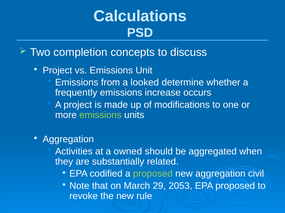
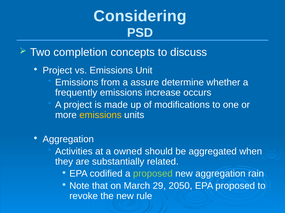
Calculations: Calculations -> Considering
looked: looked -> assure
emissions at (100, 115) colour: light green -> yellow
civil: civil -> rain
2053: 2053 -> 2050
